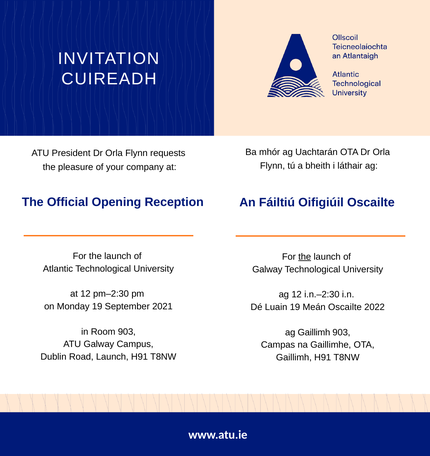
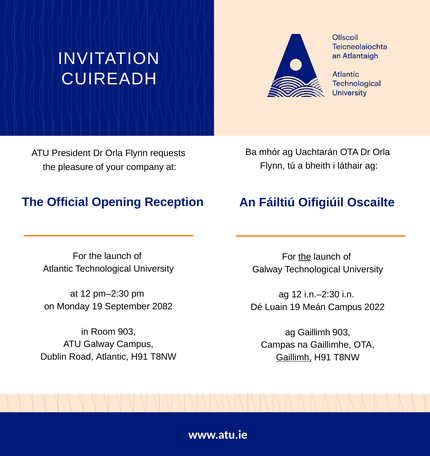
2021: 2021 -> 2082
Meán Oscailte: Oscailte -> Campus
Road Launch: Launch -> Atlantic
Gaillimh at (294, 358) underline: none -> present
